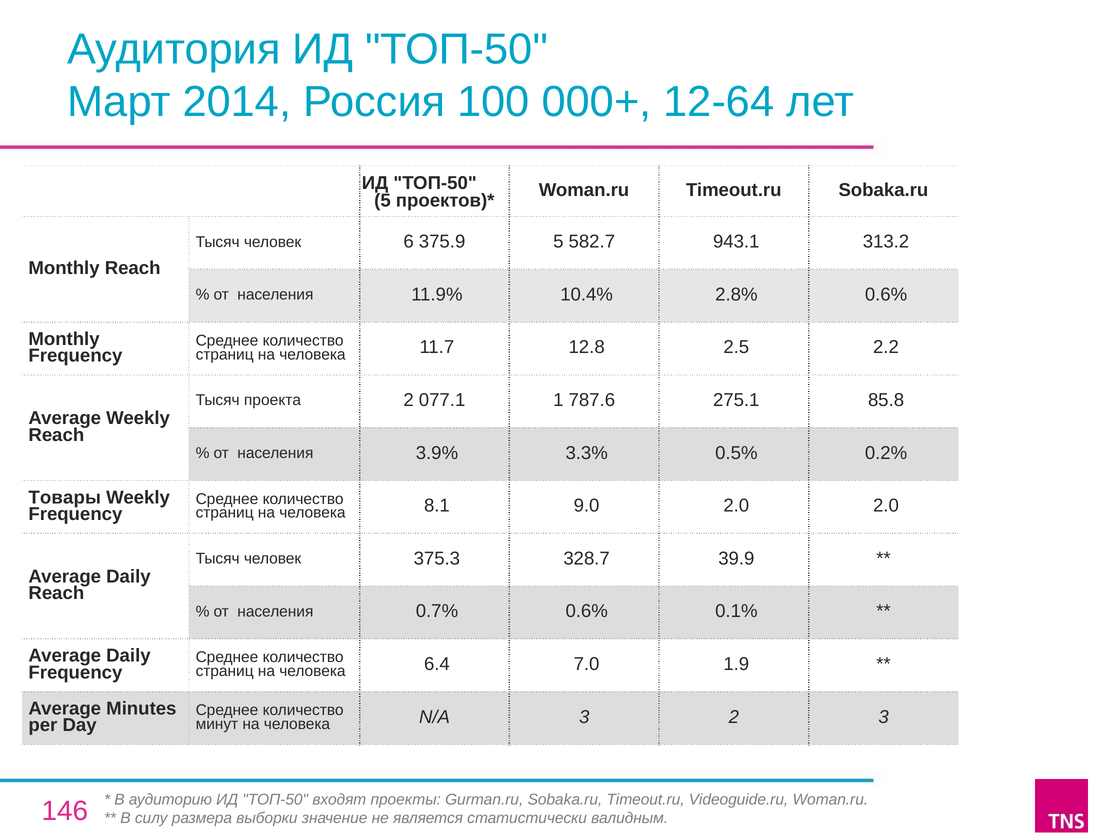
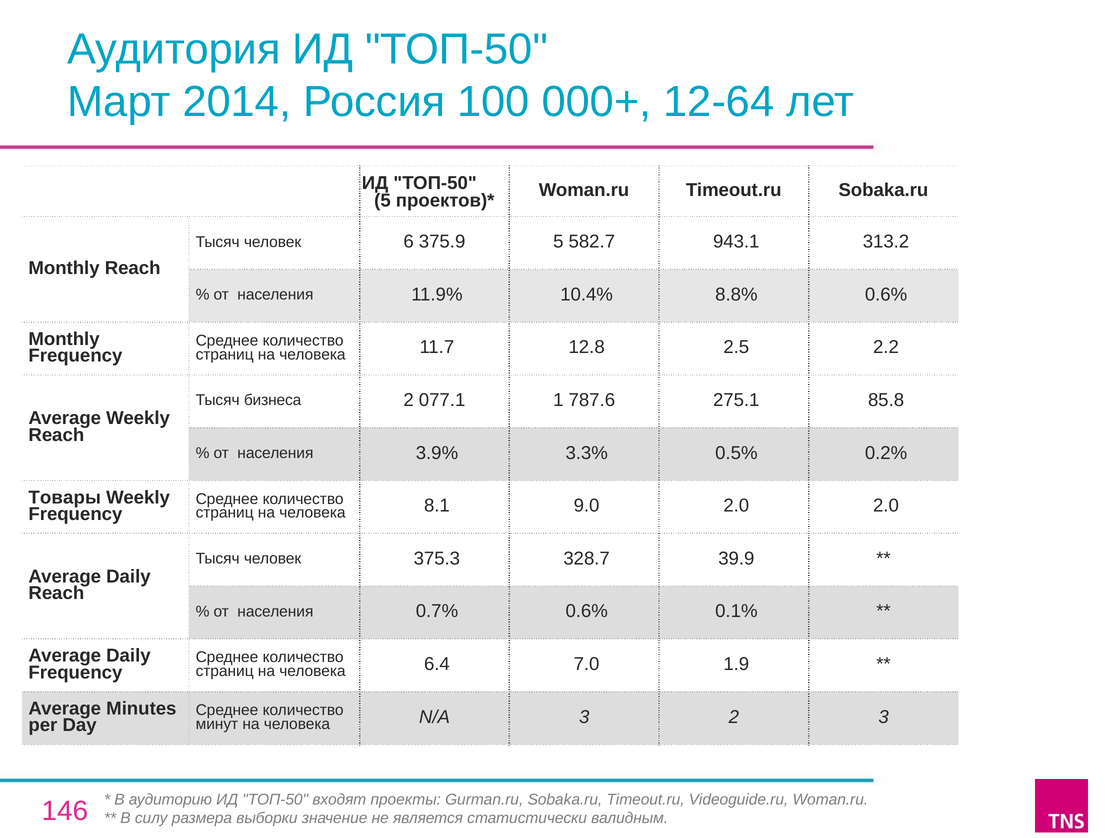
2.8%: 2.8% -> 8.8%
проекта: проекта -> бизнеса
